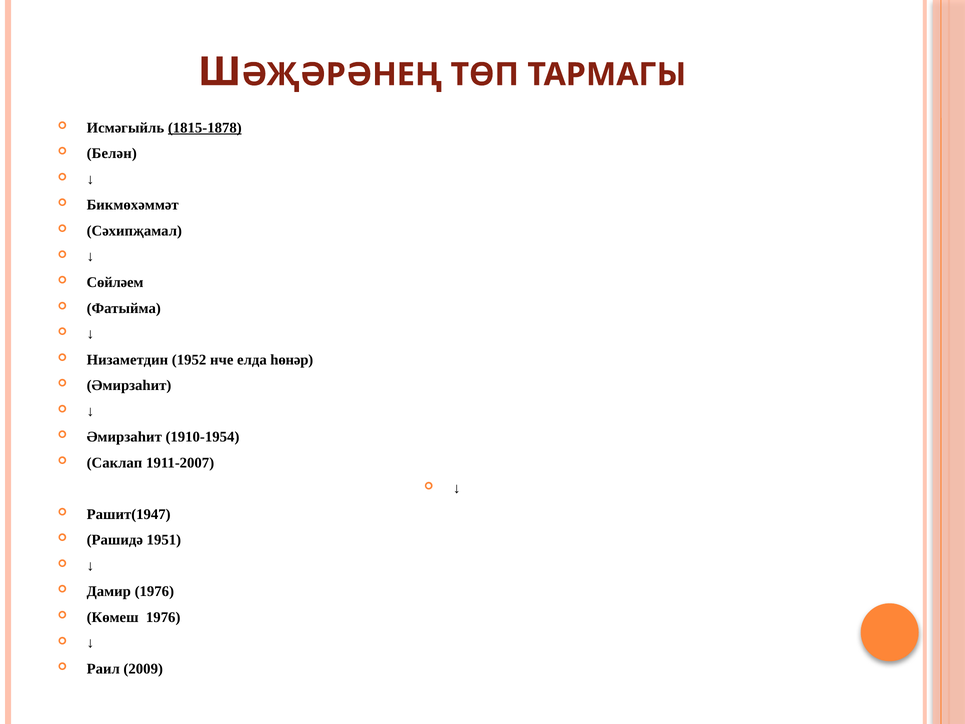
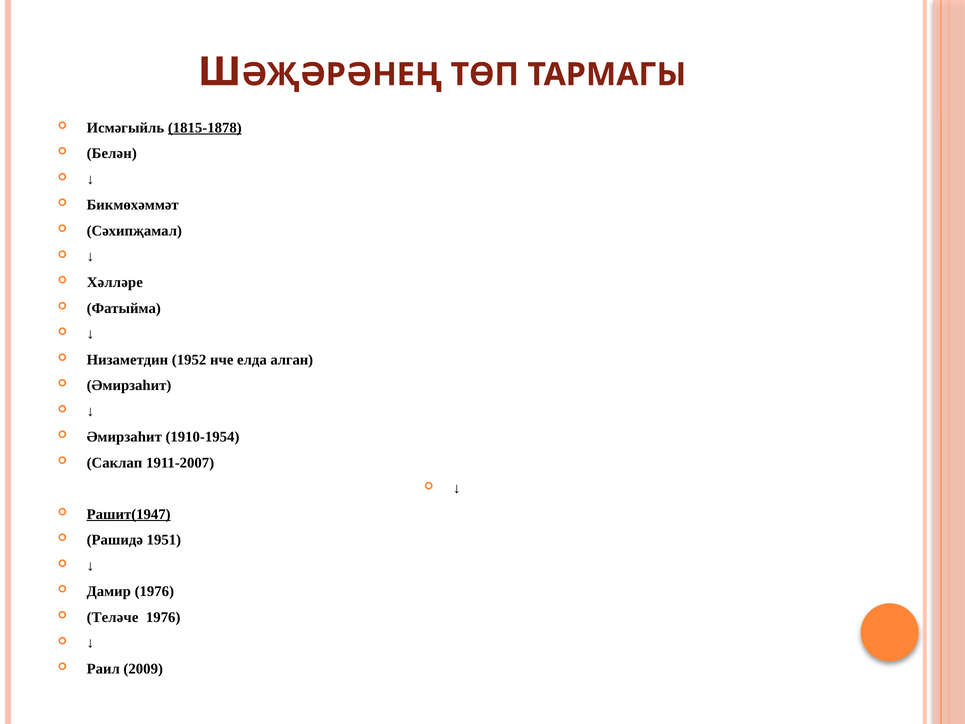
Сөйләем: Сөйләем -> Хәлләре
һөнәр: һөнәр -> алган
Рашит(1947 underline: none -> present
Көмеш: Көмеш -> Теләче
